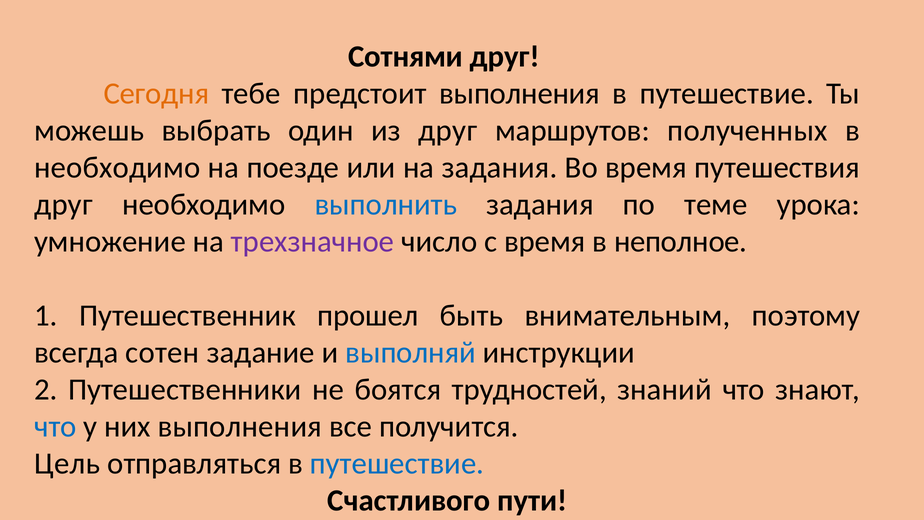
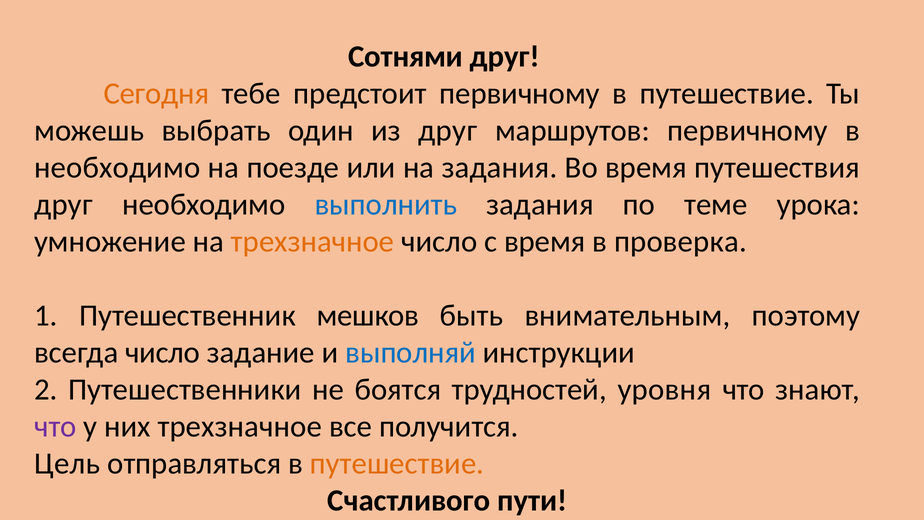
предстоит выполнения: выполнения -> первичному
маршрутов полученных: полученных -> первичному
трехзначное at (313, 241) colour: purple -> orange
неполное: неполное -> проверка
прошел: прошел -> мешков
всегда сотен: сотен -> число
знаний: знаний -> уровня
что at (55, 426) colour: blue -> purple
них выполнения: выполнения -> трехзначное
путешествие at (397, 463) colour: blue -> orange
